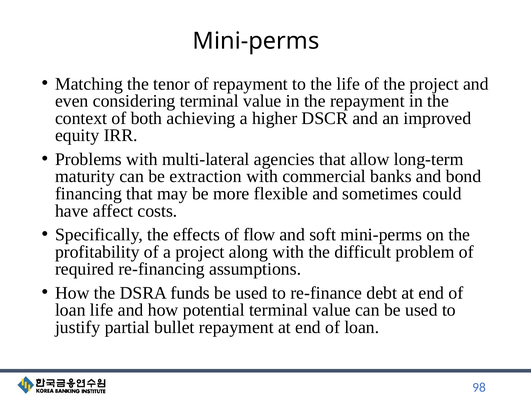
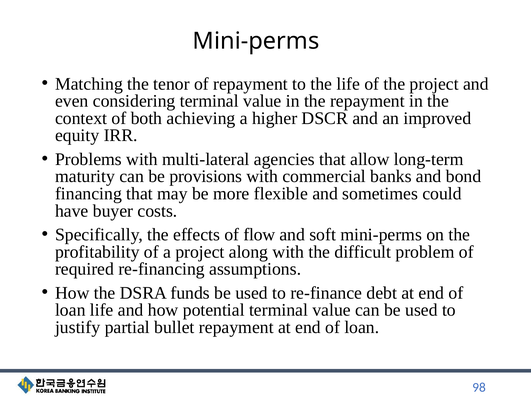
extraction: extraction -> provisions
affect: affect -> buyer
